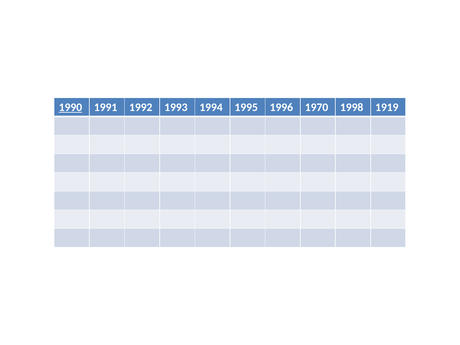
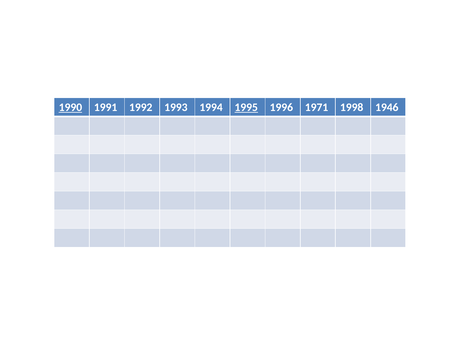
1995 underline: none -> present
1970: 1970 -> 1971
1919: 1919 -> 1946
